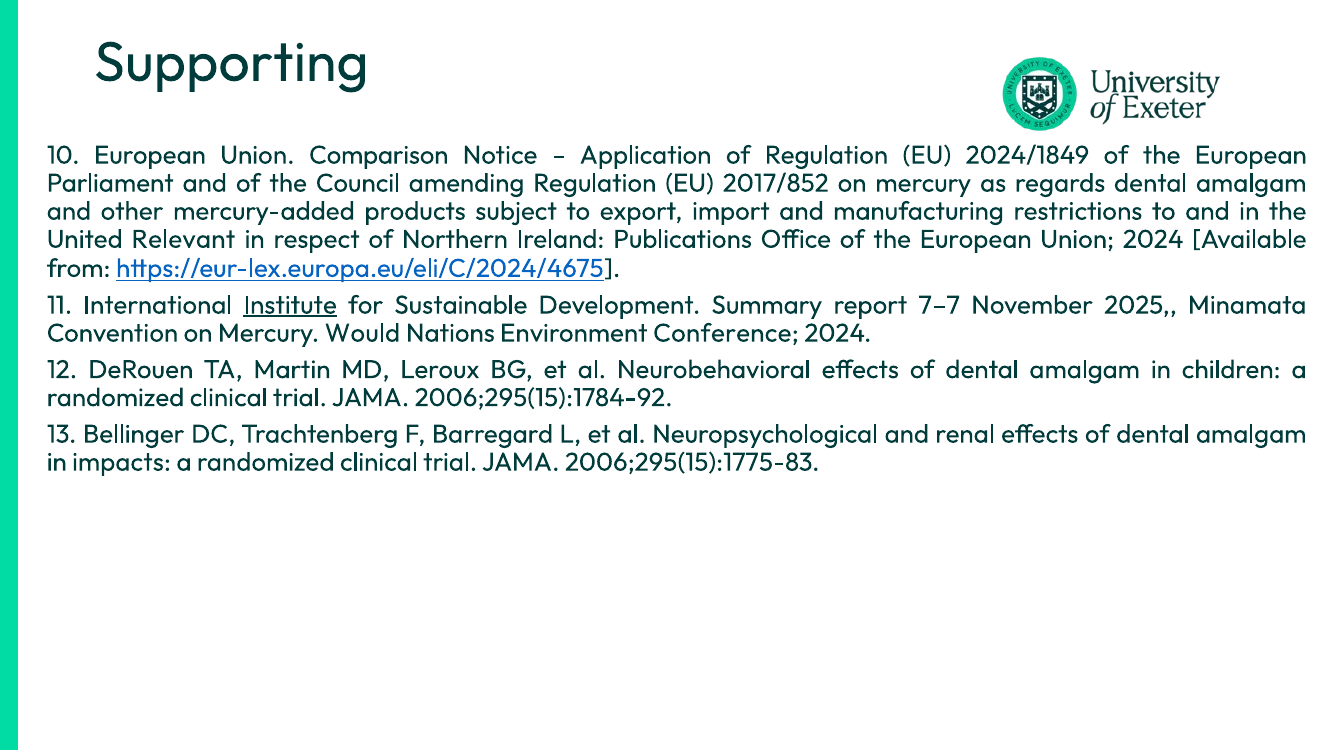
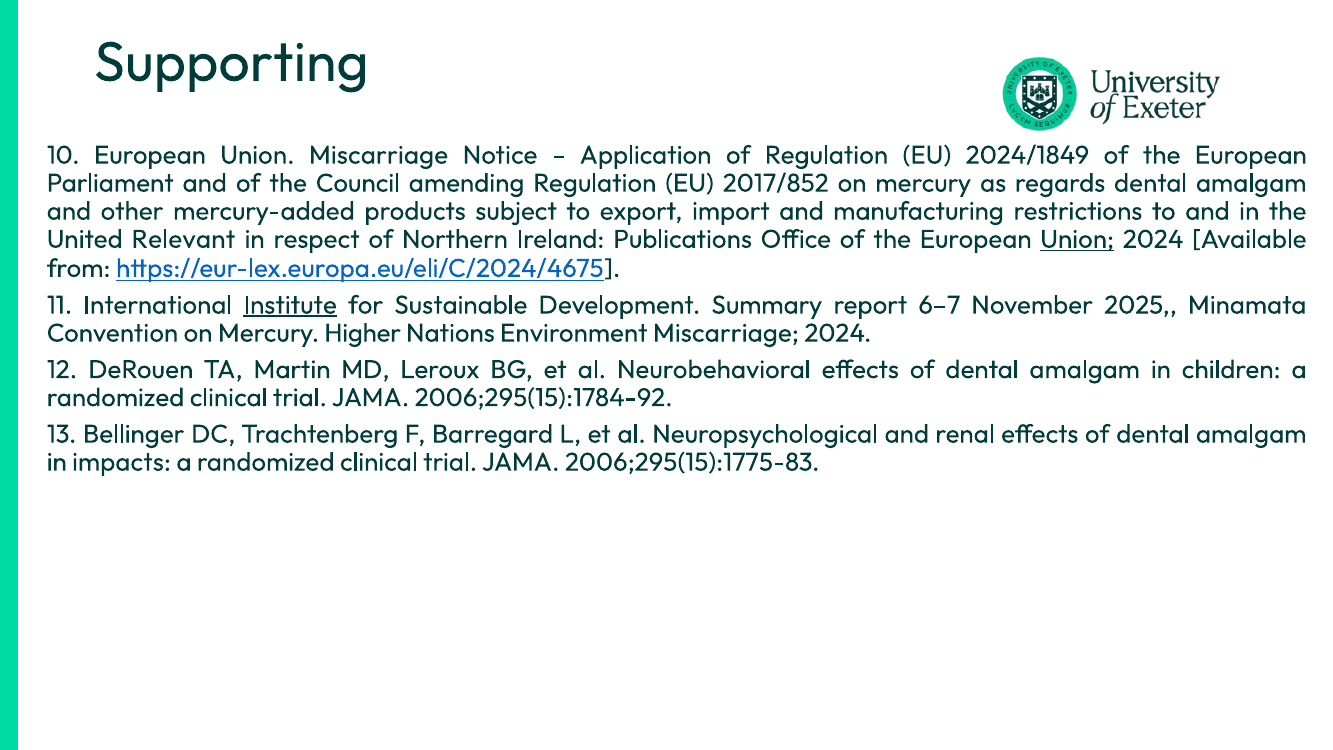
Union Comparison: Comparison -> Miscarriage
Union at (1077, 239) underline: none -> present
7–7: 7–7 -> 6–7
Would: Would -> Higher
Environment Conference: Conference -> Miscarriage
